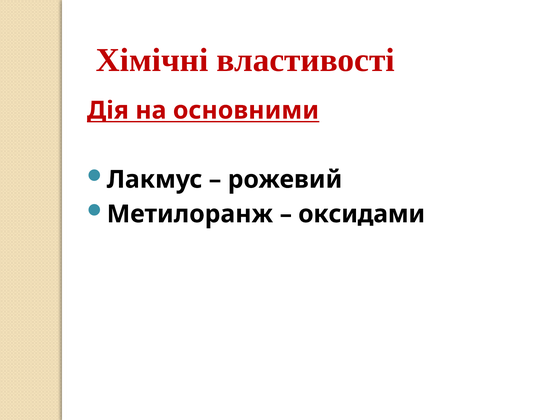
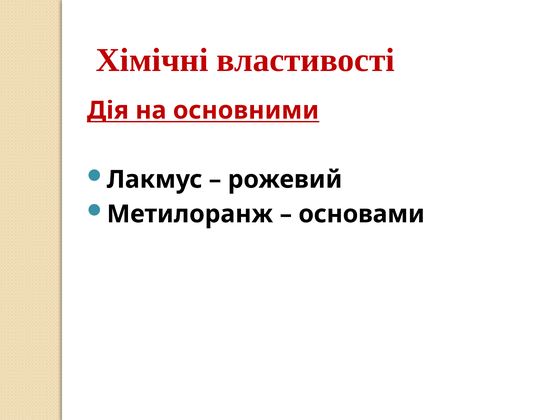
оксидами: оксидами -> основами
